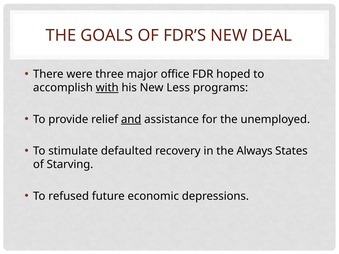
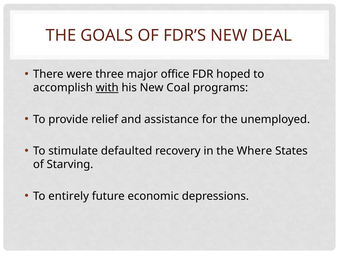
Less: Less -> Coal
and underline: present -> none
Always: Always -> Where
refused: refused -> entirely
